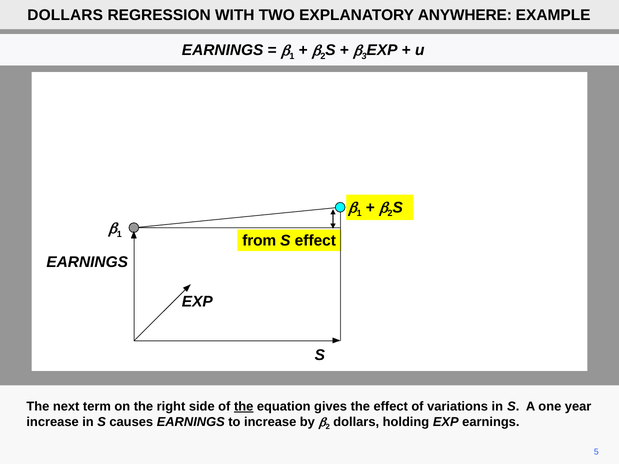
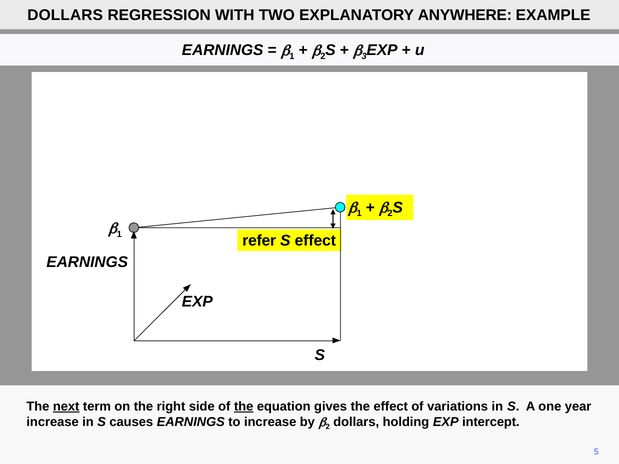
from: from -> refer
next underline: none -> present
EXP earnings: earnings -> intercept
